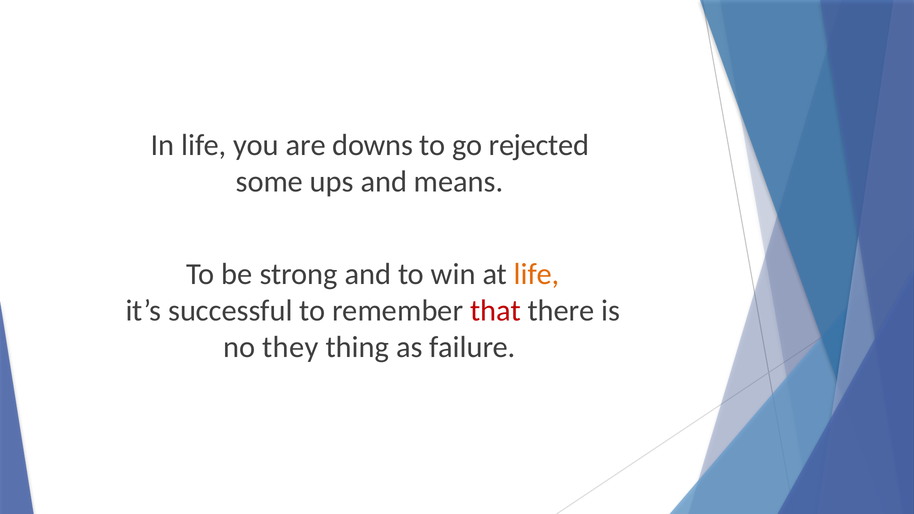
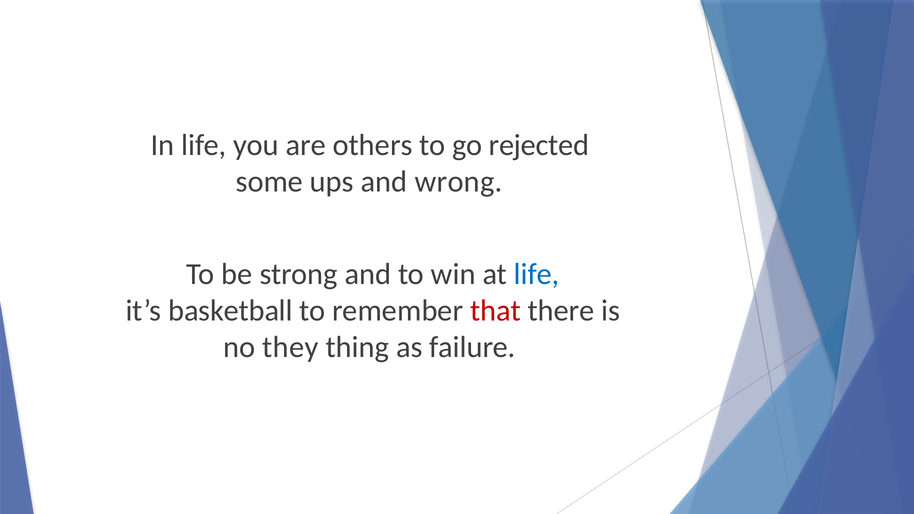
downs: downs -> others
means: means -> wrong
life at (537, 274) colour: orange -> blue
successful: successful -> basketball
